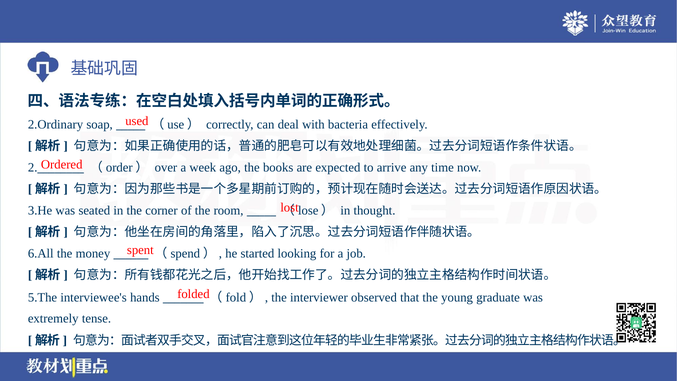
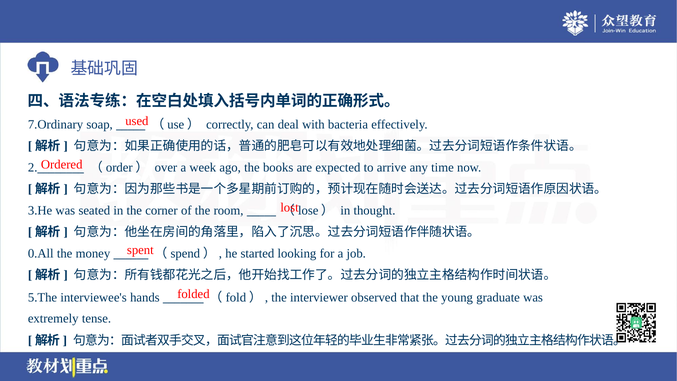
2.Ordinary: 2.Ordinary -> 7.Ordinary
6.All: 6.All -> 0.All
